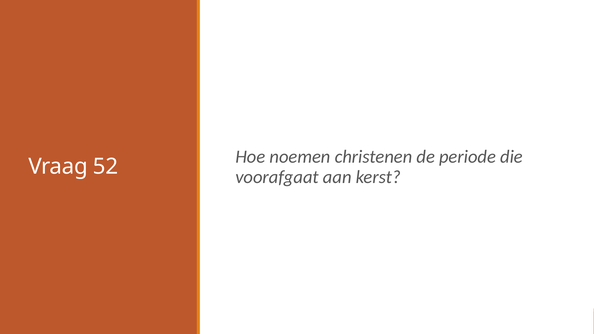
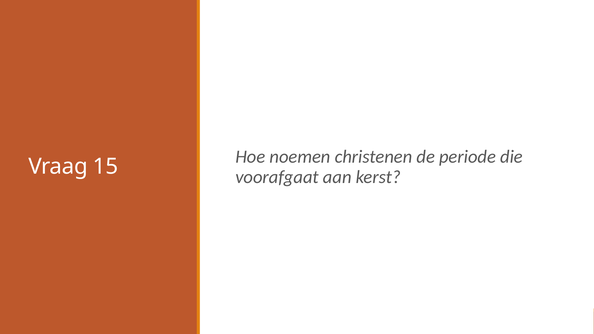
52: 52 -> 15
